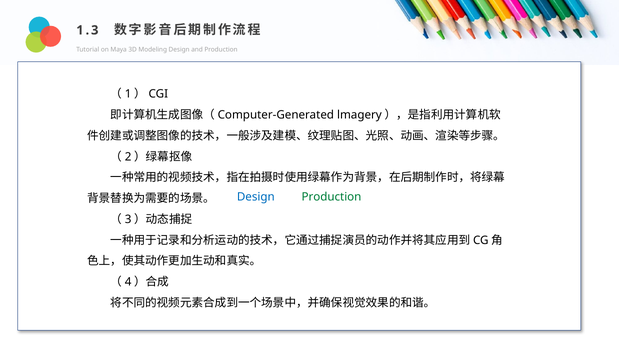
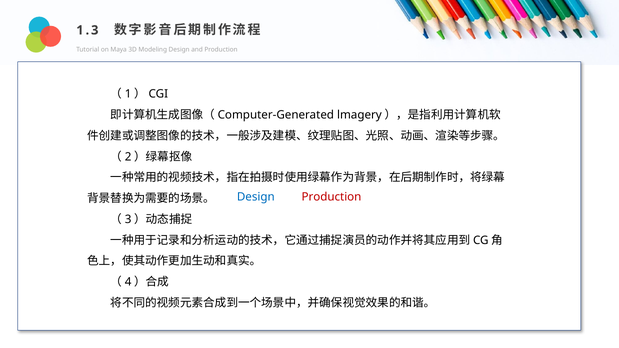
Production at (331, 197) colour: green -> red
